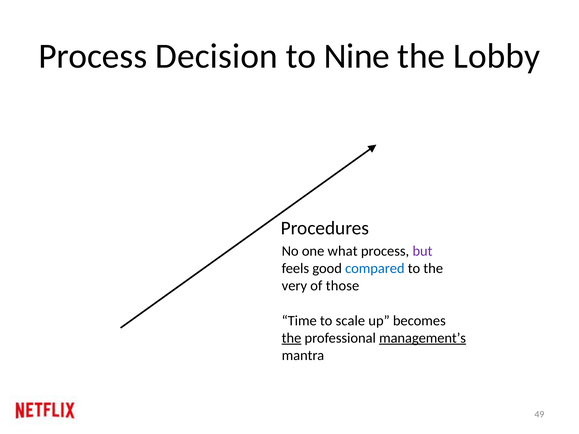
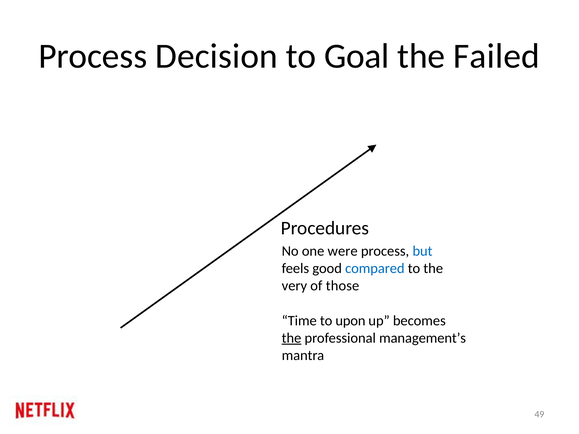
Nine: Nine -> Goal
Lobby: Lobby -> Failed
what: what -> were
but colour: purple -> blue
scale: scale -> upon
management’s underline: present -> none
